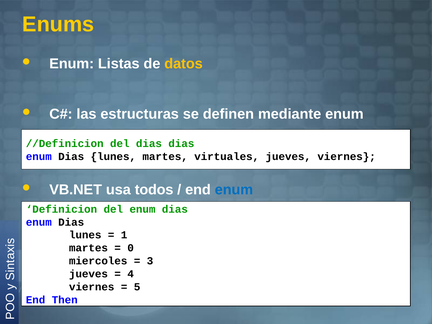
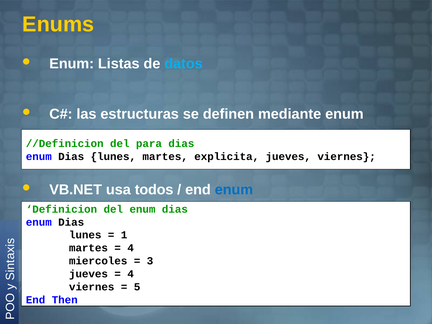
datos colour: yellow -> light blue
del dias: dias -> para
virtuales: virtuales -> explicita
0 at (131, 248): 0 -> 4
